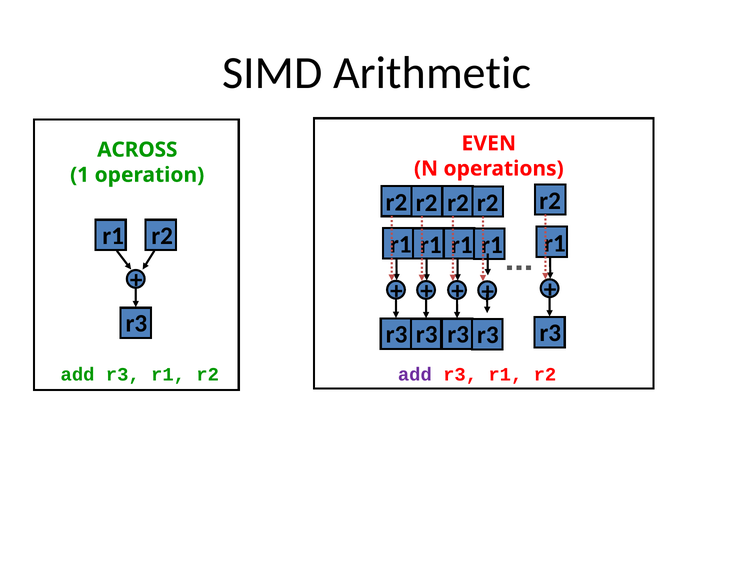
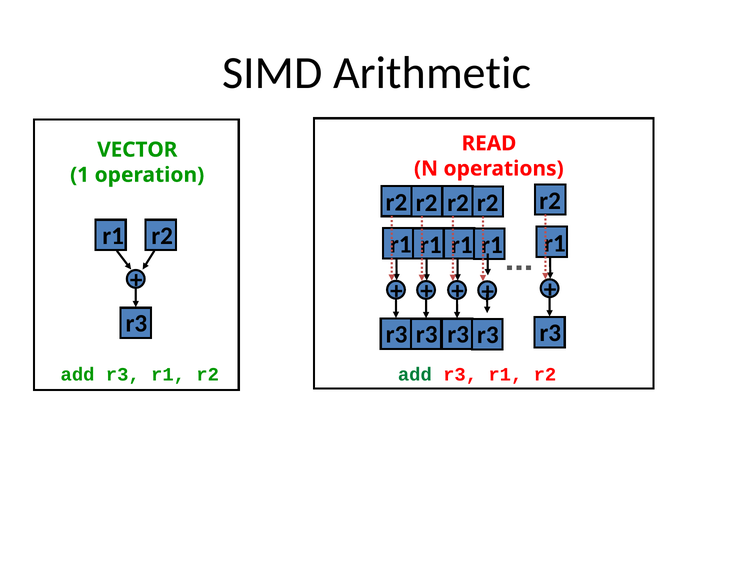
EVEN: EVEN -> READ
ACROSS: ACROSS -> VECTOR
add at (415, 374) colour: purple -> green
